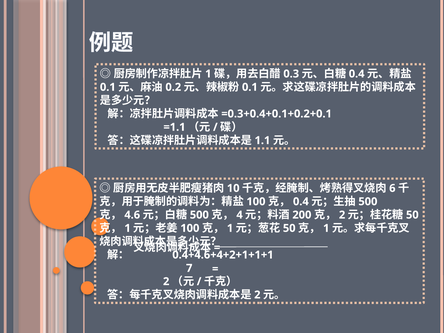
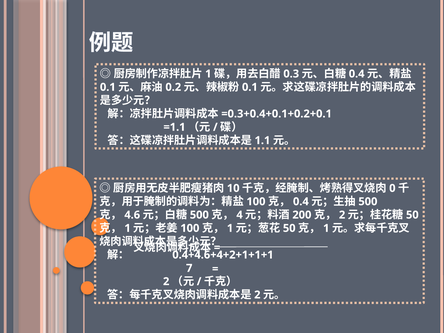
6: 6 -> 0
